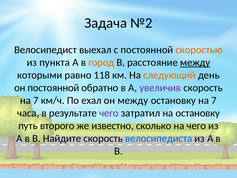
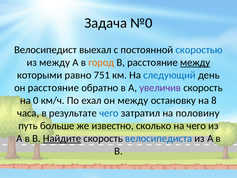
№2: №2 -> №0
скоростью colour: orange -> blue
из пункта: пункта -> между
118: 118 -> 751
следующий colour: orange -> blue
он постоянной: постоянной -> расстояние
7 at (36, 100): 7 -> 0
остановку на 7: 7 -> 8
чего at (109, 113) colour: purple -> blue
на остановку: остановку -> половину
второго: второго -> больше
Найдите underline: none -> present
